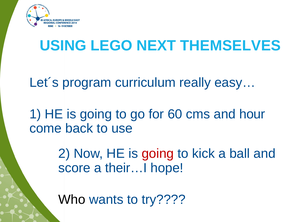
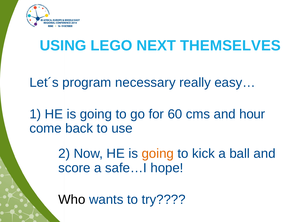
curriculum: curriculum -> necessary
going at (158, 154) colour: red -> orange
their…I: their…I -> safe…I
